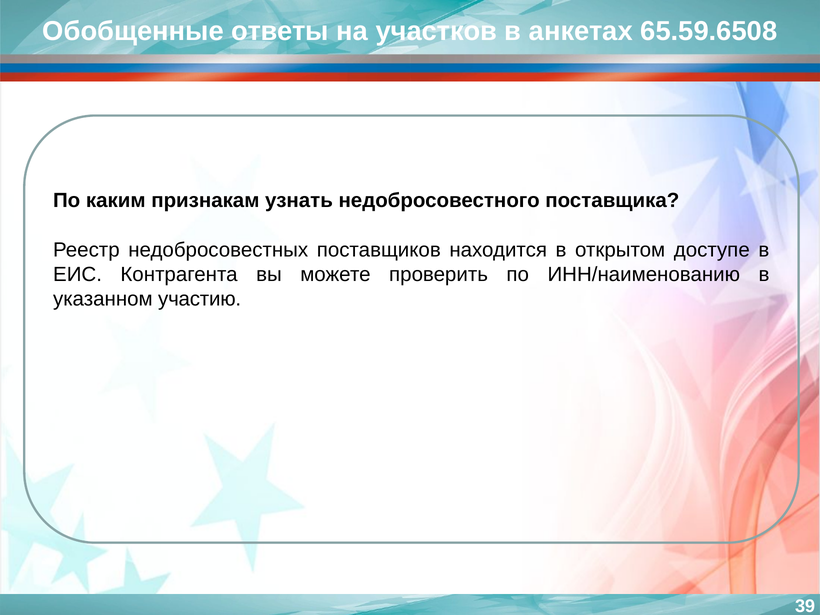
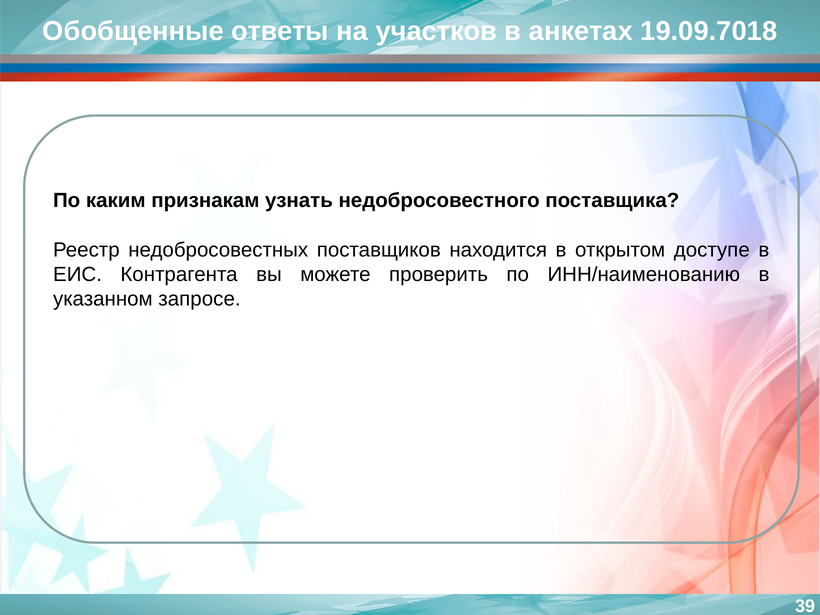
65.59.6508: 65.59.6508 -> 19.09.7018
участию: участию -> запросе
